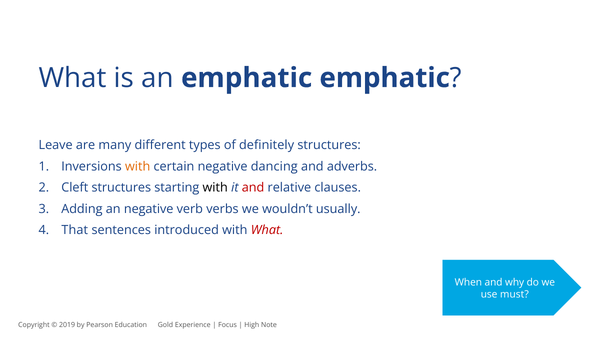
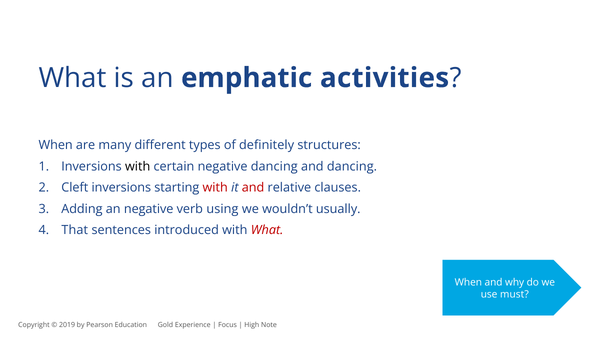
emphatic emphatic: emphatic -> activities
Leave at (56, 145): Leave -> When
with at (138, 166) colour: orange -> black
and adverbs: adverbs -> dancing
Cleft structures: structures -> inversions
with at (215, 188) colour: black -> red
verbs: verbs -> using
